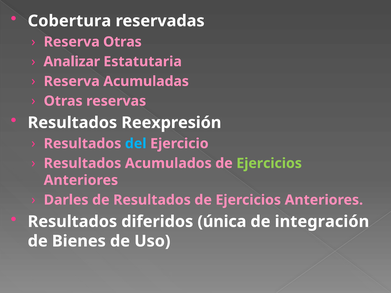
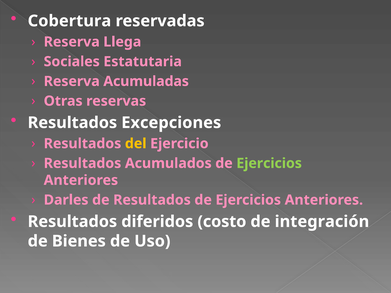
Reserva Otras: Otras -> Llega
Analizar: Analizar -> Sociales
Reexpresión: Reexpresión -> Excepciones
del colour: light blue -> yellow
única: única -> costo
